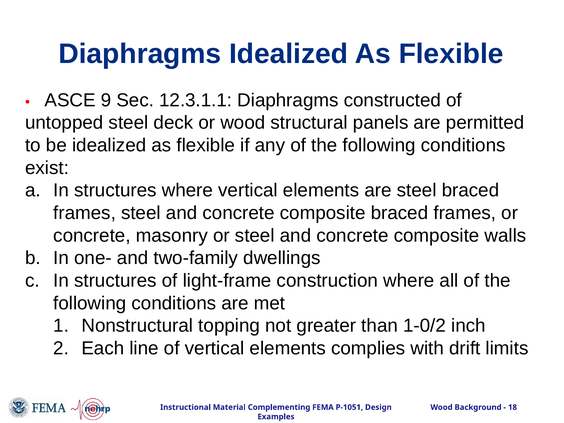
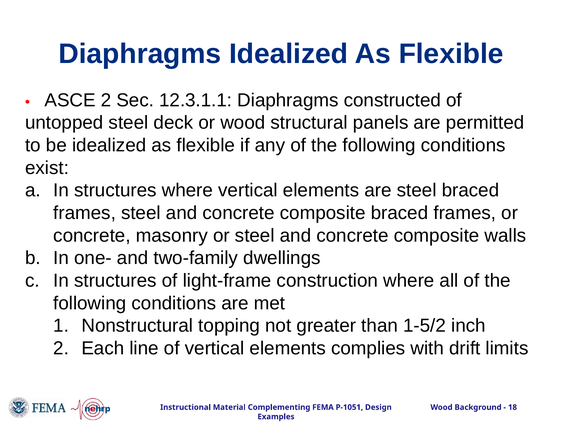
ASCE 9: 9 -> 2
1-0/2: 1-0/2 -> 1-5/2
